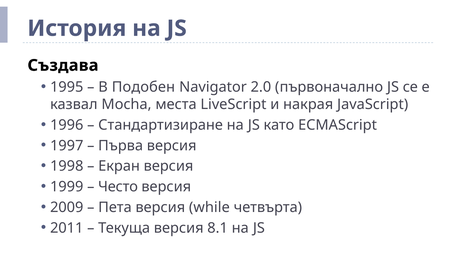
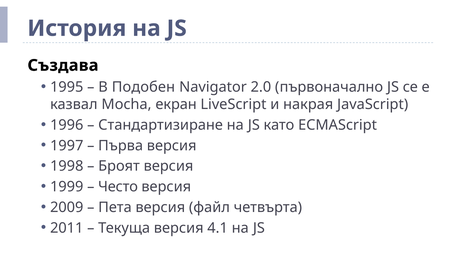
места: места -> екран
Екран: Екран -> Броят
while: while -> файл
8.1: 8.1 -> 4.1
